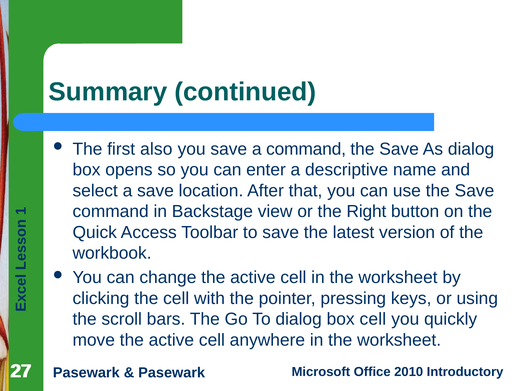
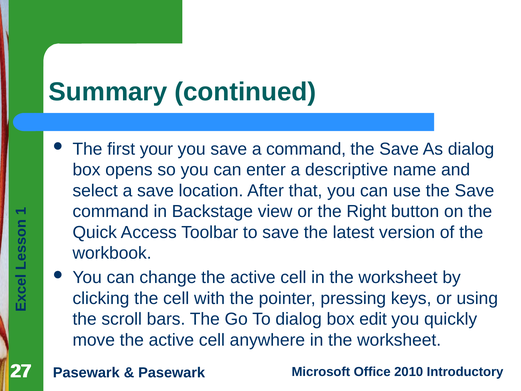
also: also -> your
box cell: cell -> edit
